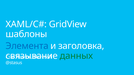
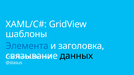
данных colour: green -> black
